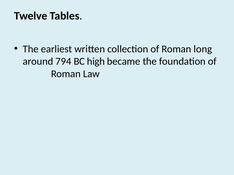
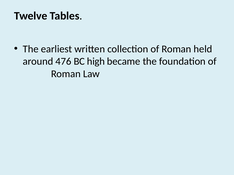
long: long -> held
794: 794 -> 476
